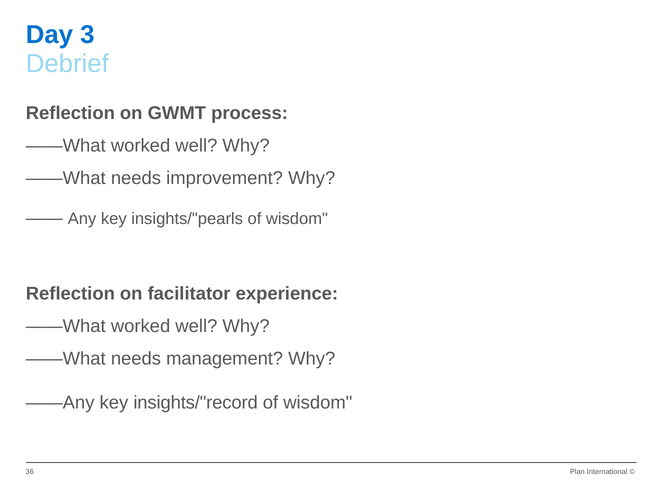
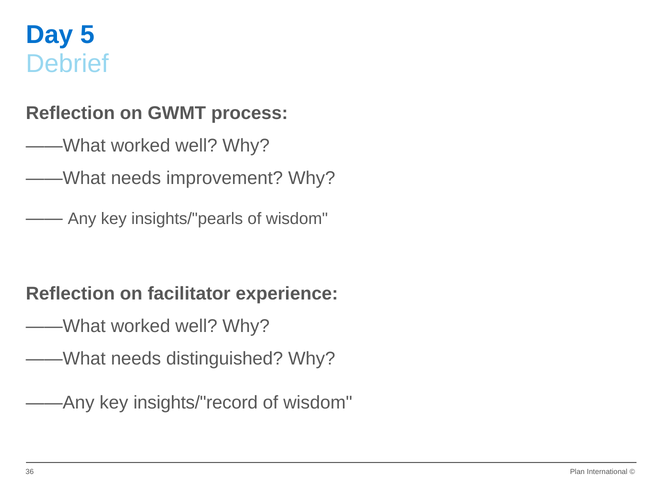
3: 3 -> 5
management: management -> distinguished
